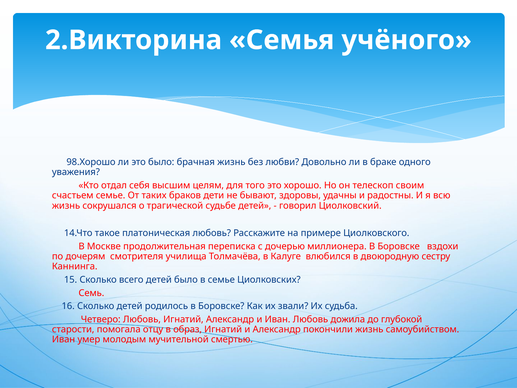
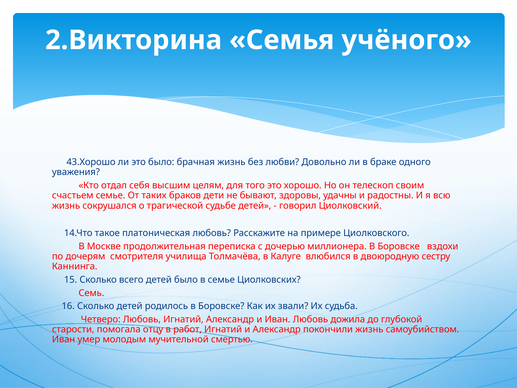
98.Хорошо: 98.Хорошо -> 43.Хорошо
образ: образ -> работ
